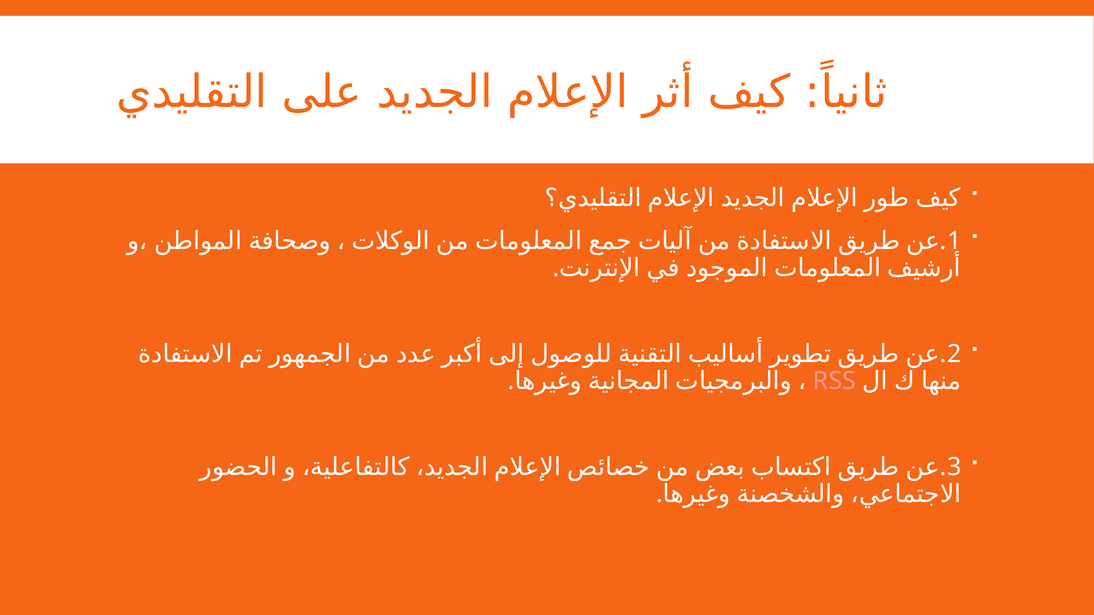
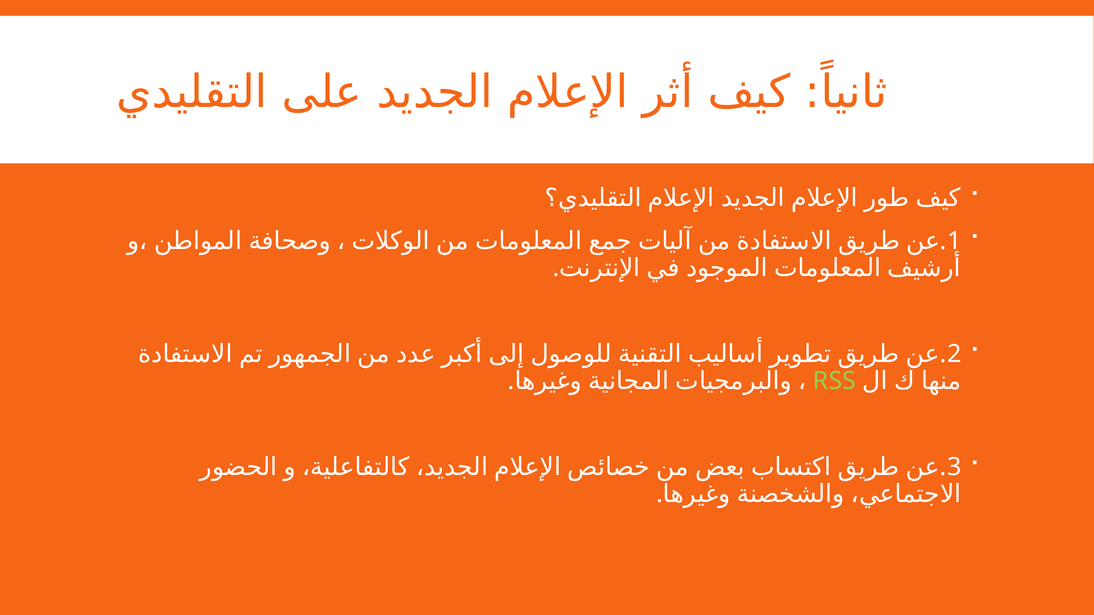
RSS colour: pink -> light green
